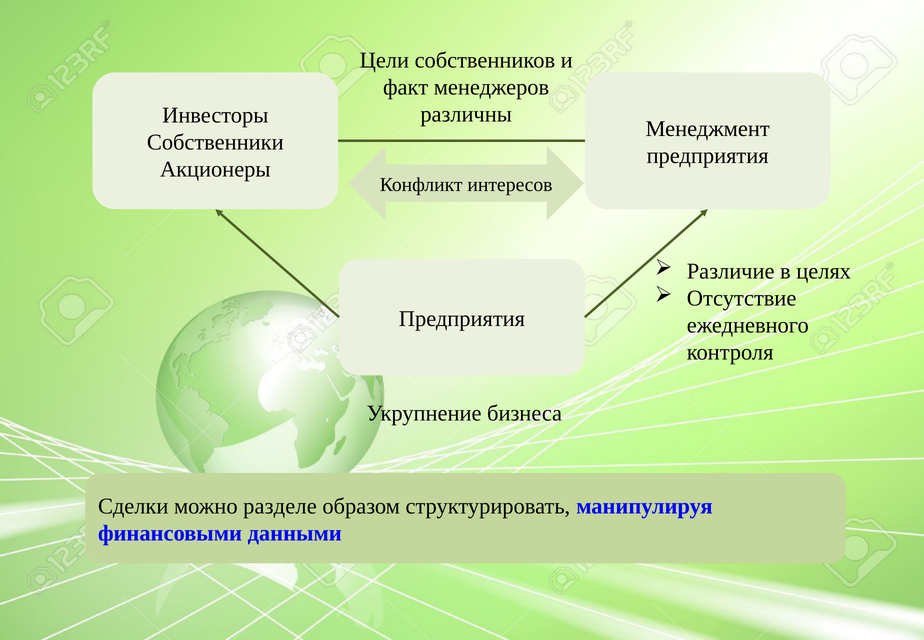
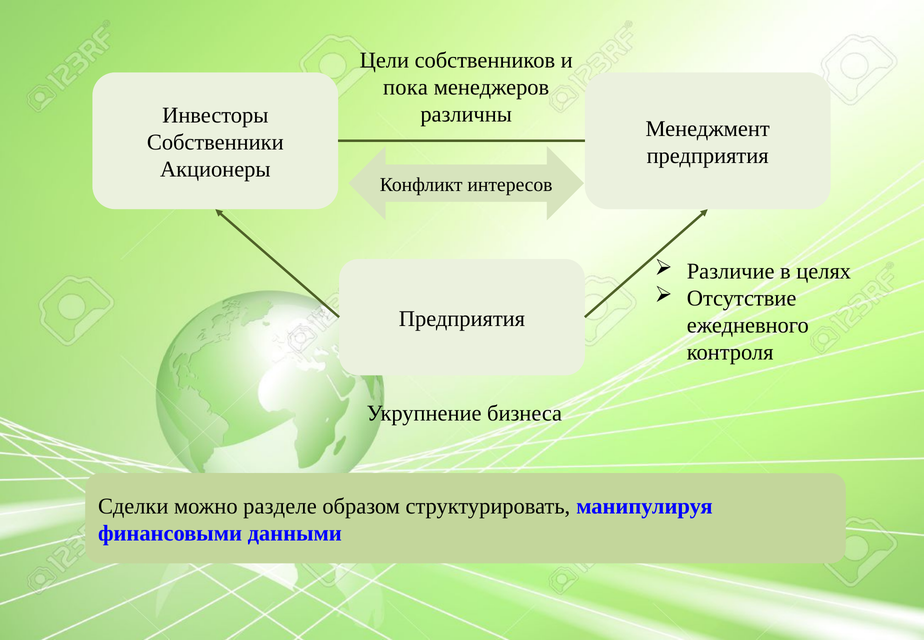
факт: факт -> пока
